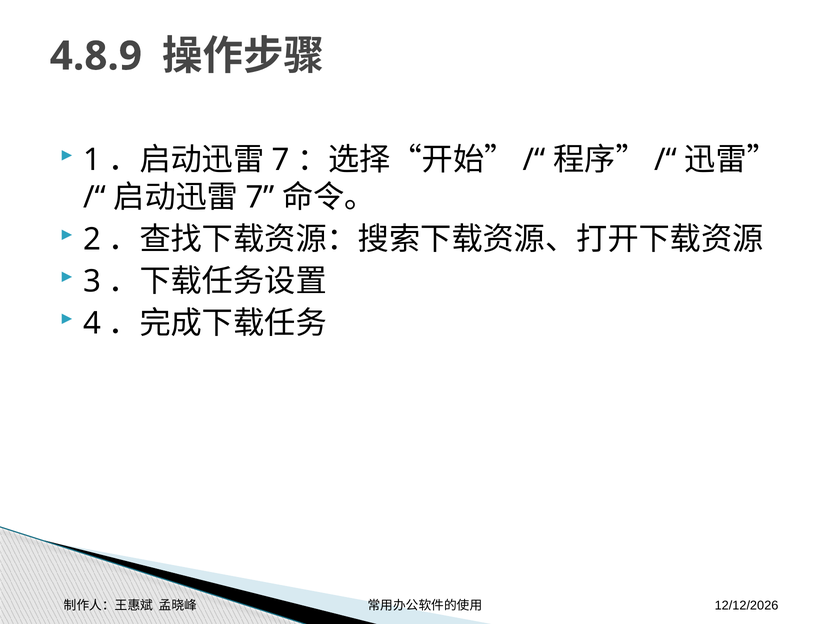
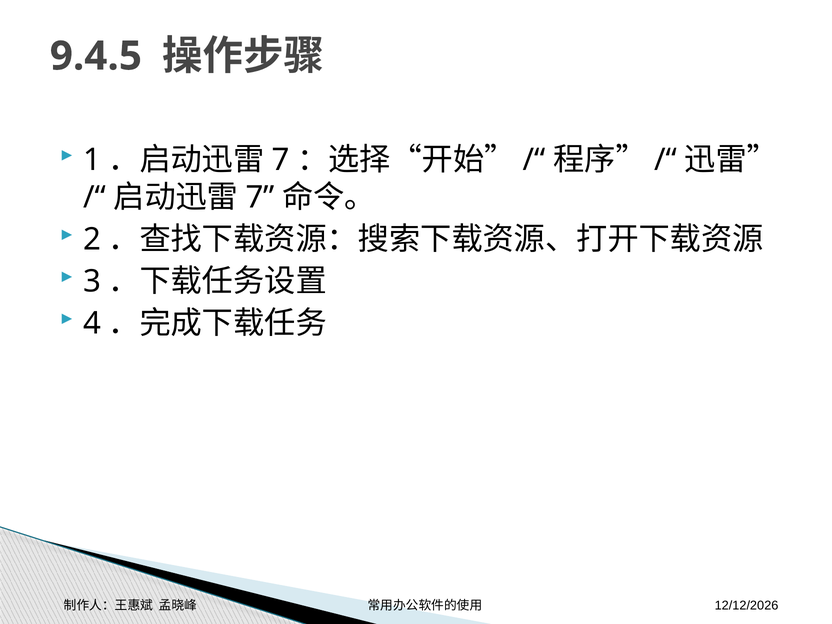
4.8.9: 4.8.9 -> 9.4.5
